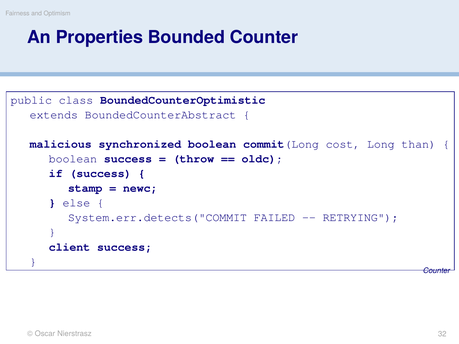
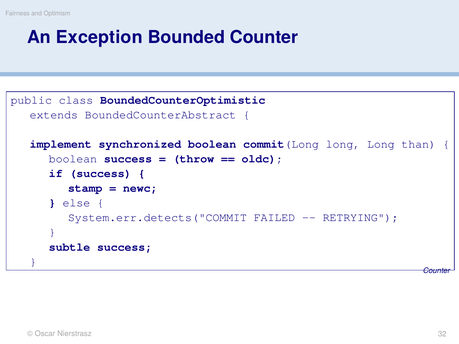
Properties: Properties -> Exception
malicious: malicious -> implement
commit(Long cost: cost -> long
client: client -> subtle
